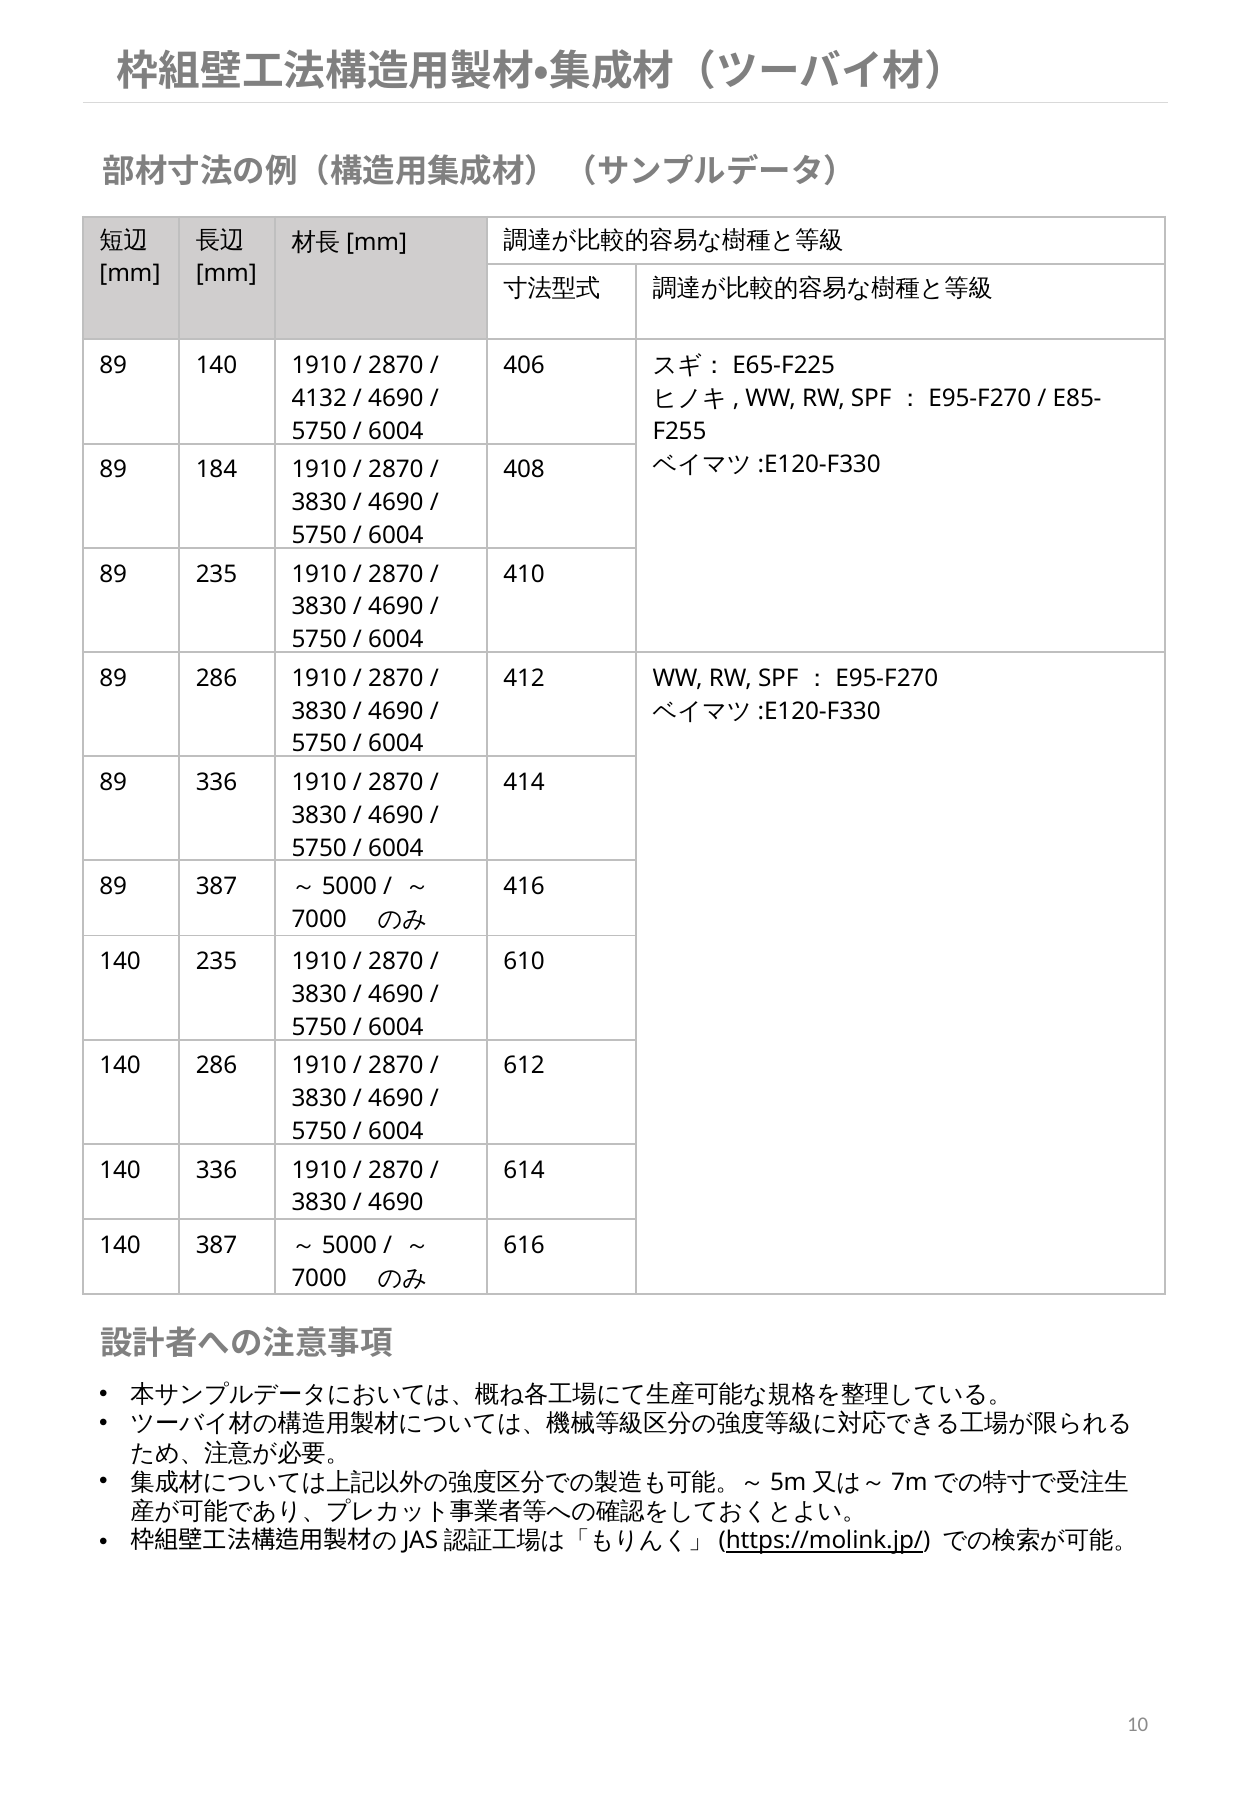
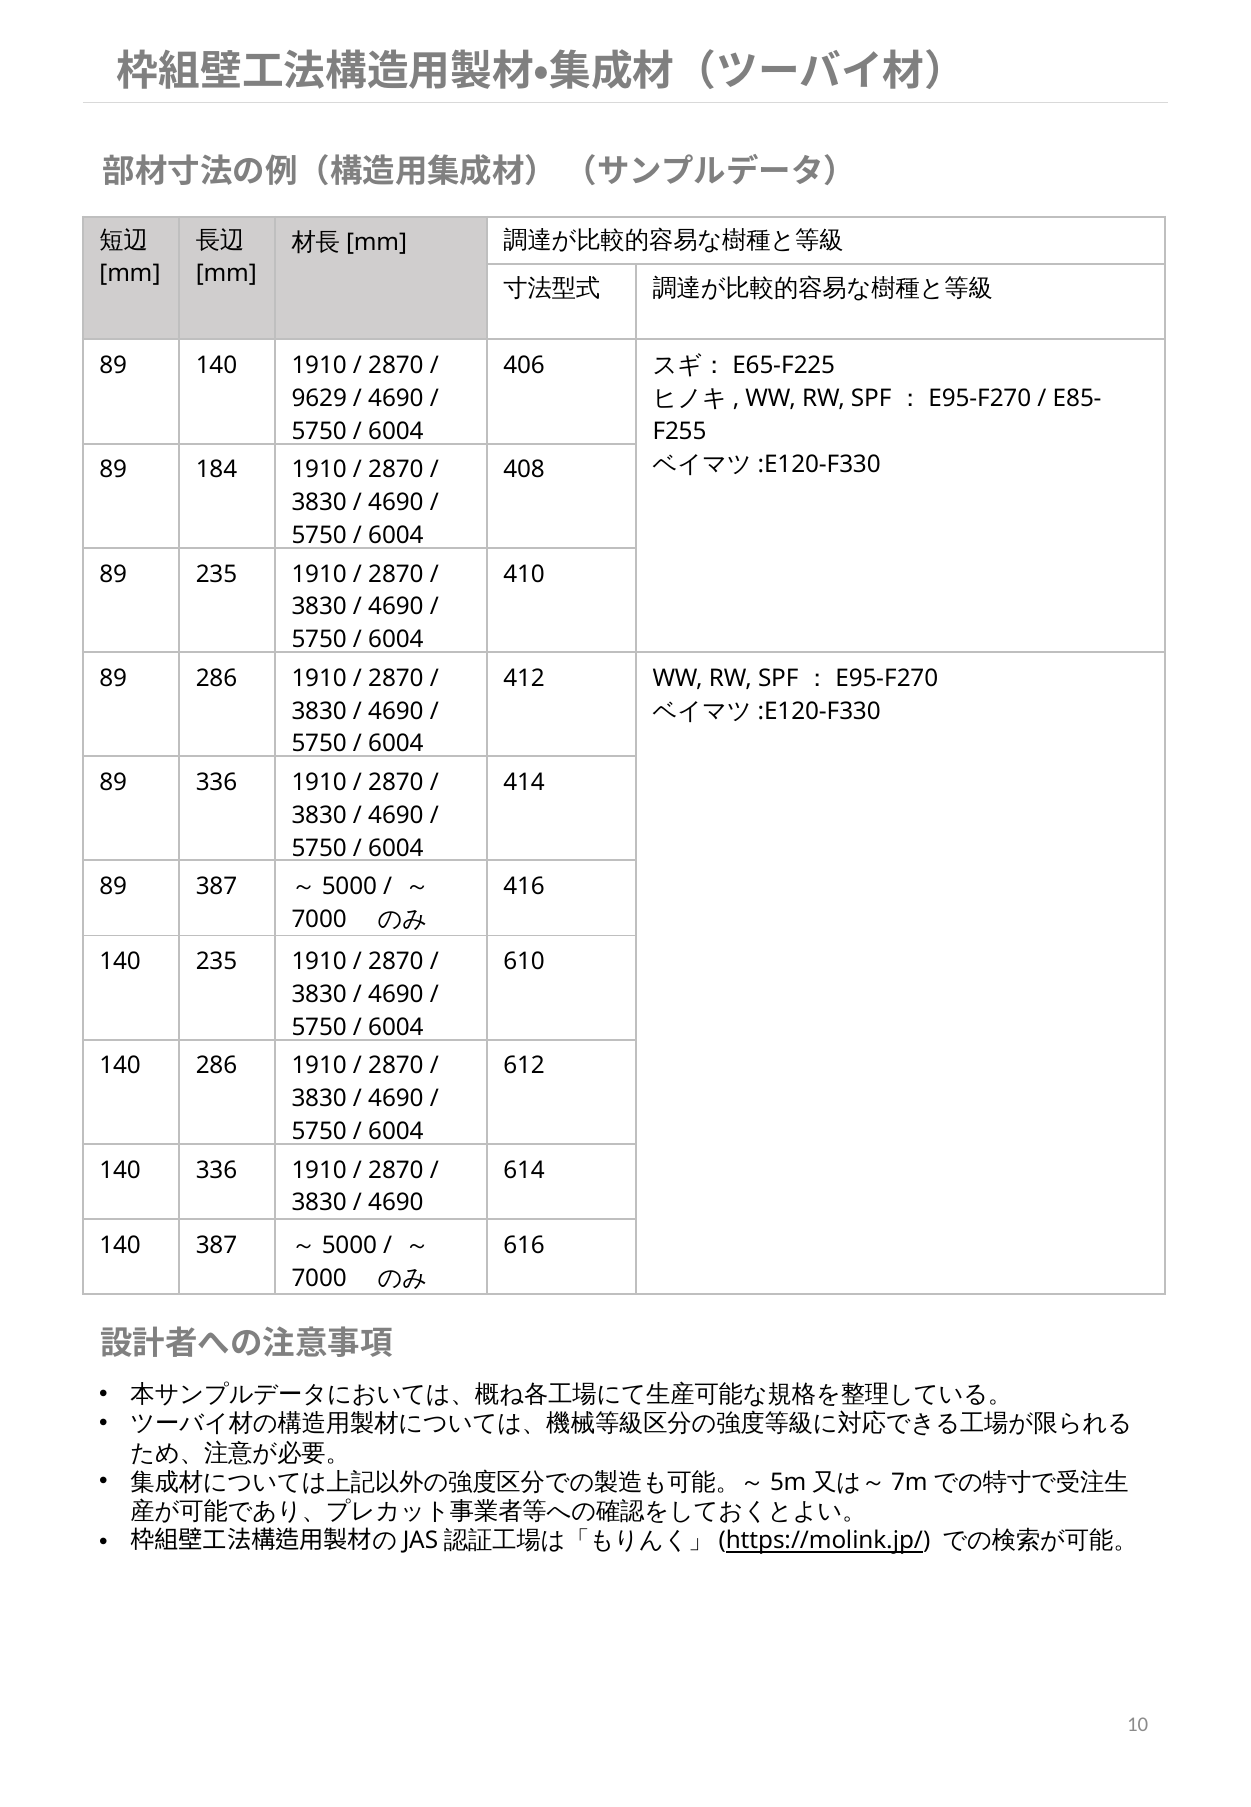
4132: 4132 -> 9629
